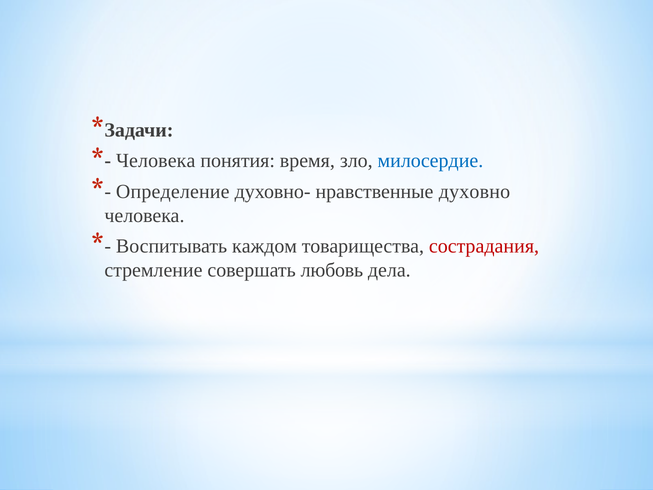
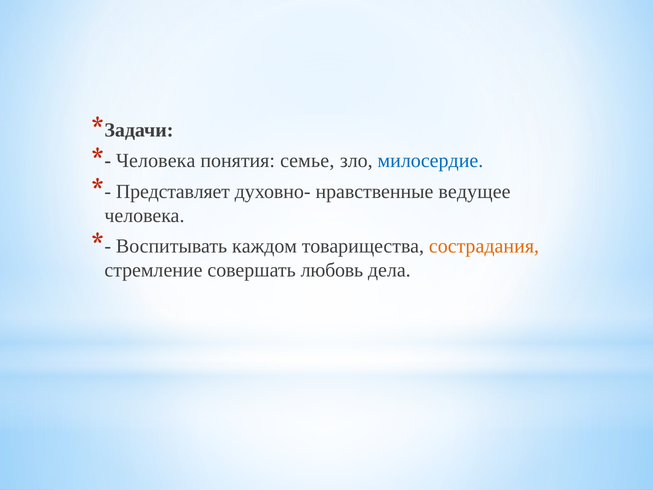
время: время -> семье
Определение: Определение -> Представляет
духовно: духовно -> ведущее
сострадания colour: red -> orange
